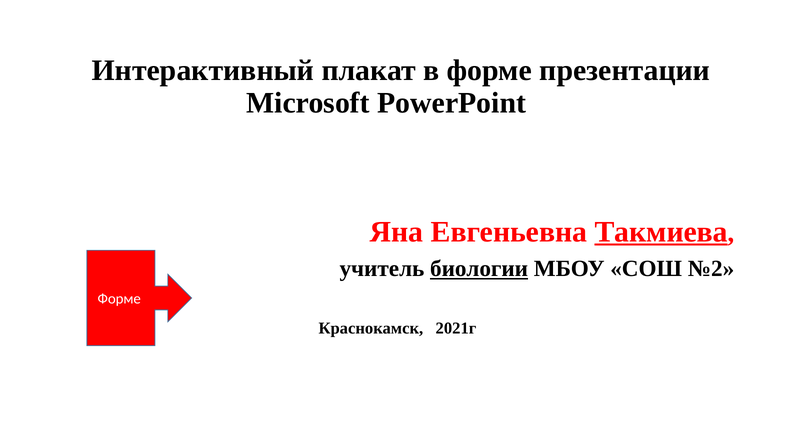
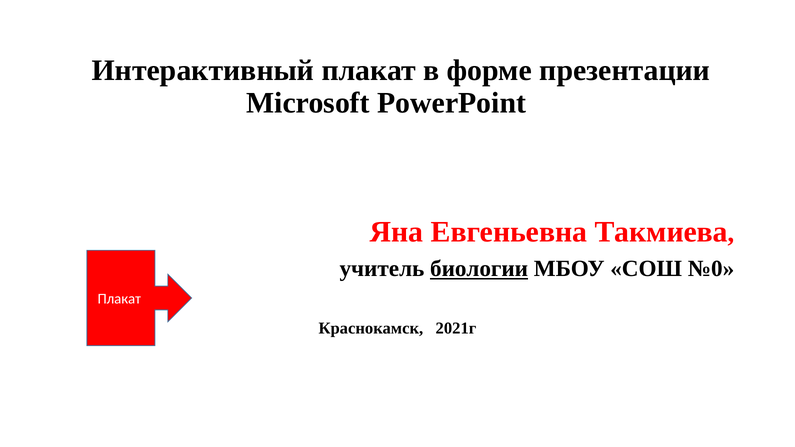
Такмиева underline: present -> none
№2: №2 -> №0
Форме at (119, 299): Форме -> Плакат
